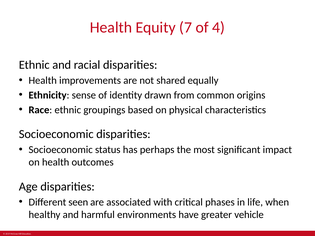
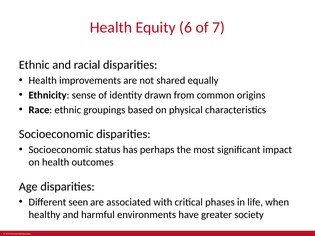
7: 7 -> 6
4: 4 -> 7
vehicle: vehicle -> society
